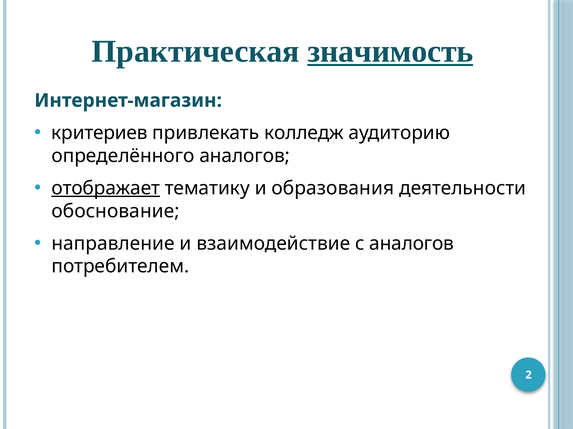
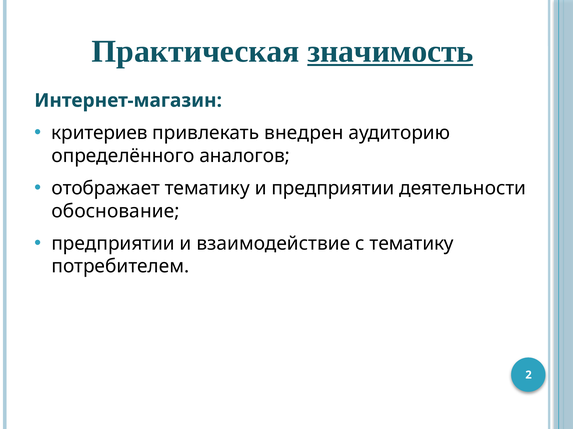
колледж: колледж -> внедрен
отображает underline: present -> none
и образования: образования -> предприятии
направление at (113, 244): направление -> предприятии
с аналогов: аналогов -> тематику
